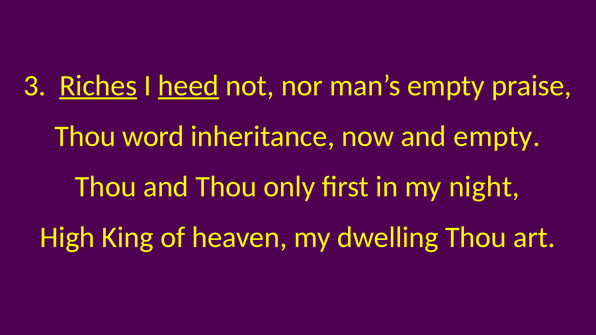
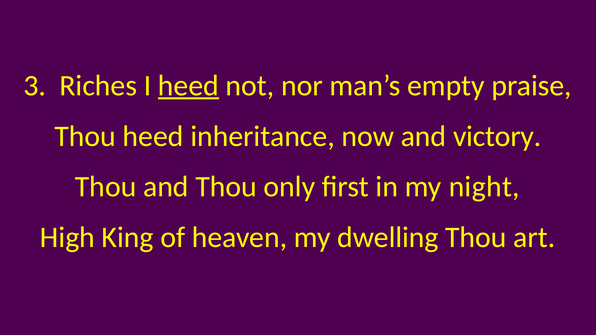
Riches underline: present -> none
Thou word: word -> heed
and empty: empty -> victory
